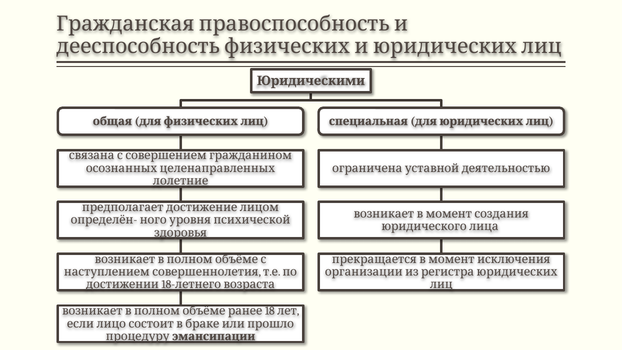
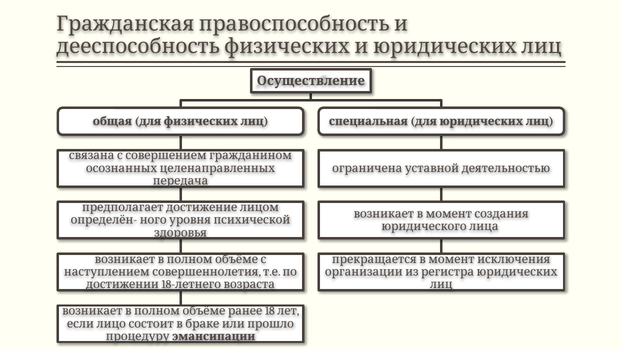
Юридическими: Юридическими -> Осуществление
лолетние: лолетние -> передача
